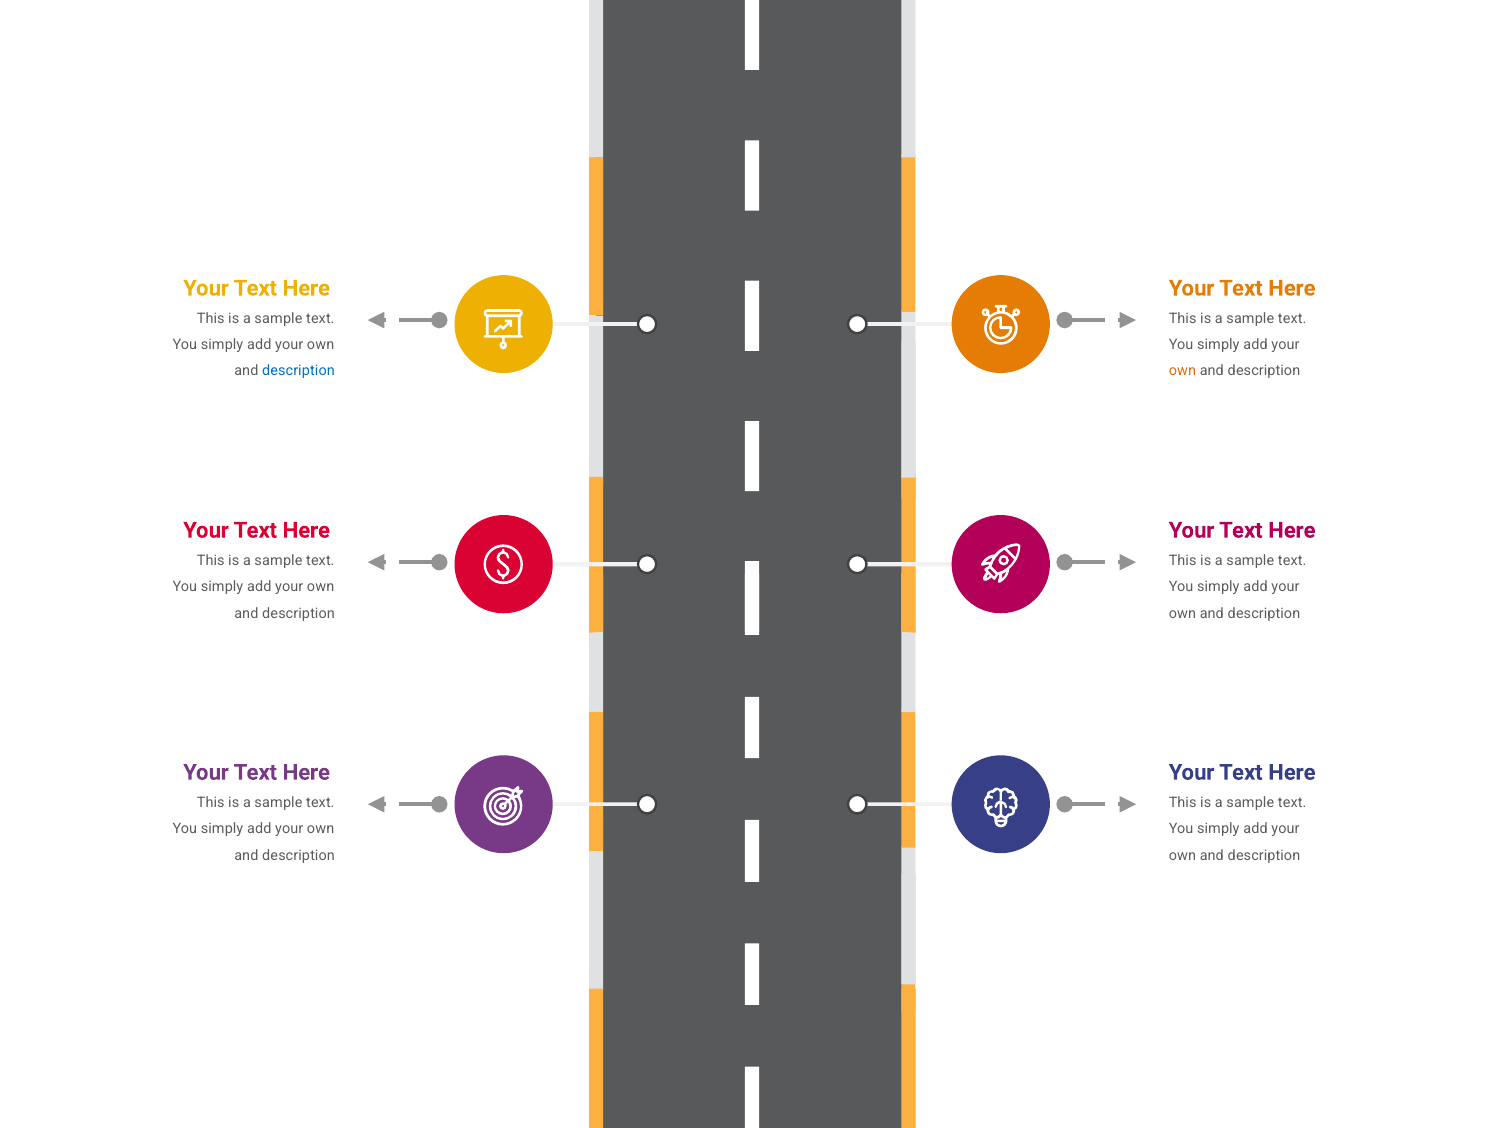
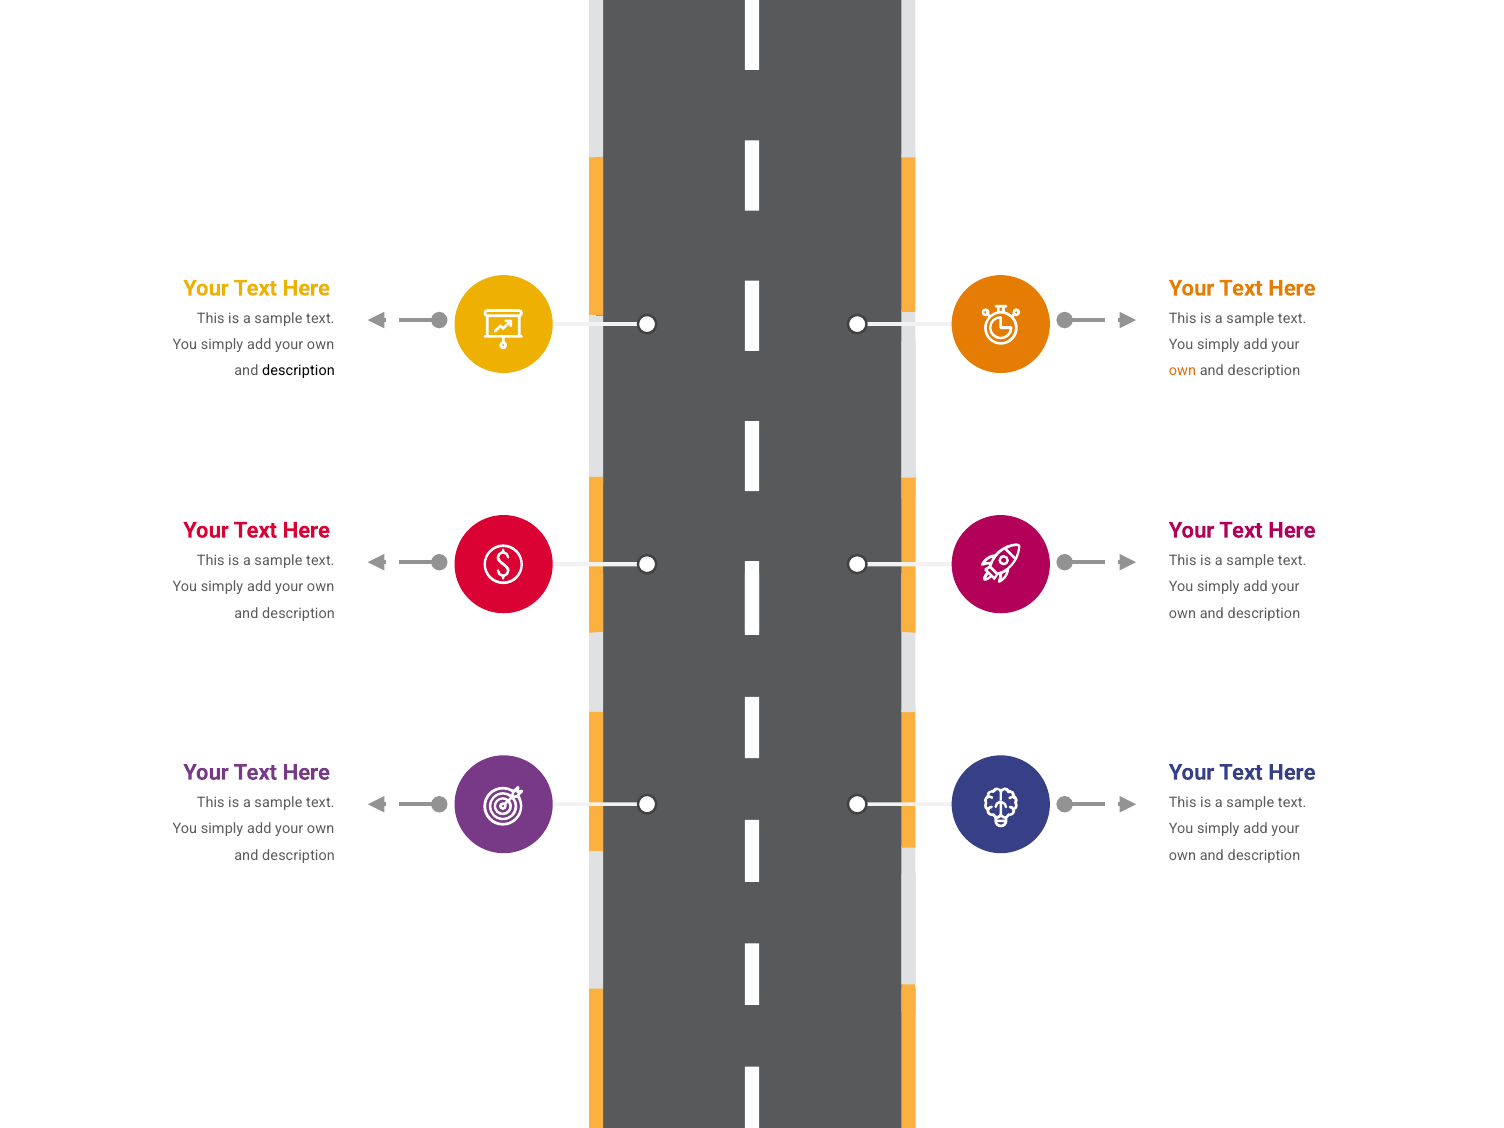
description at (298, 371) colour: blue -> black
